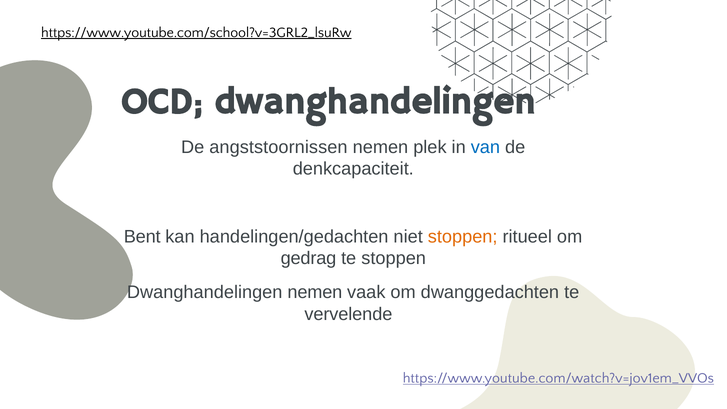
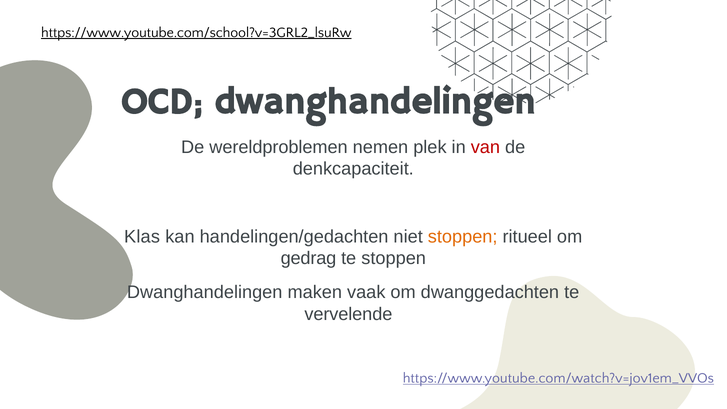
angststoornissen: angststoornissen -> wereldproblemen
van colour: blue -> red
Bent: Bent -> Klas
Dwanghandelingen nemen: nemen -> maken
